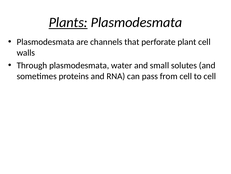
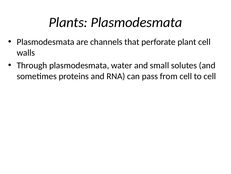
Plants underline: present -> none
